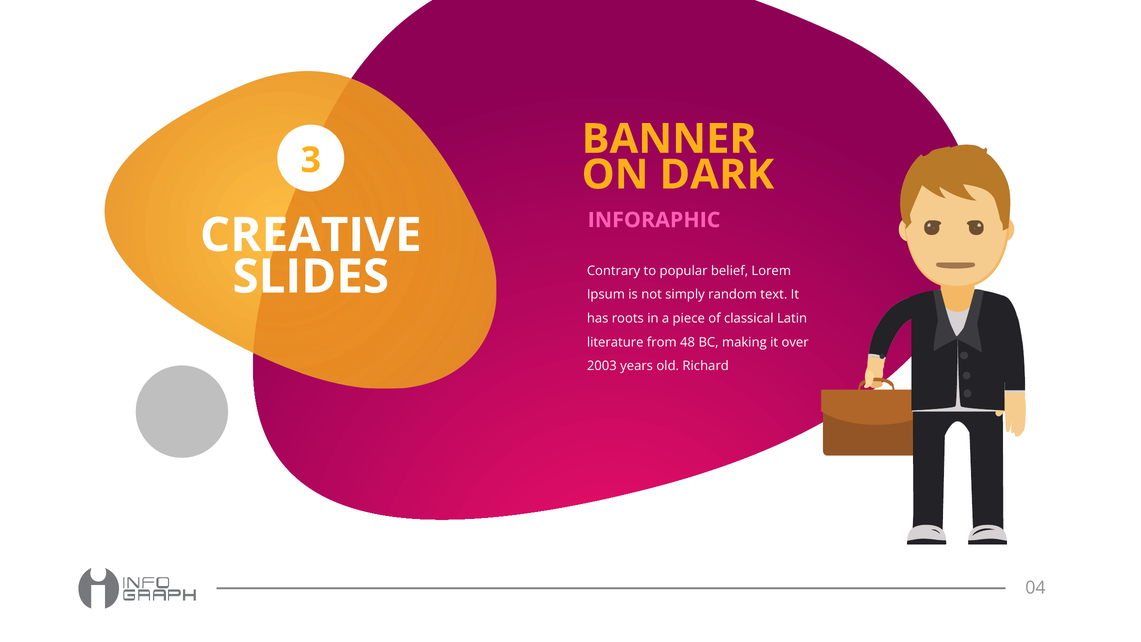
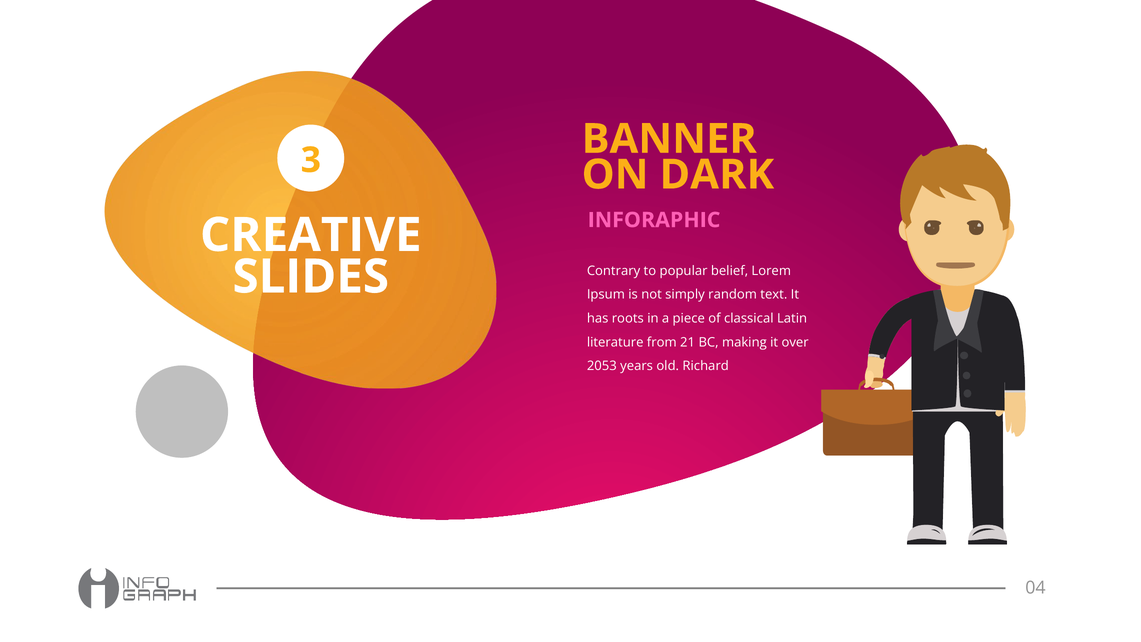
48: 48 -> 21
2003: 2003 -> 2053
